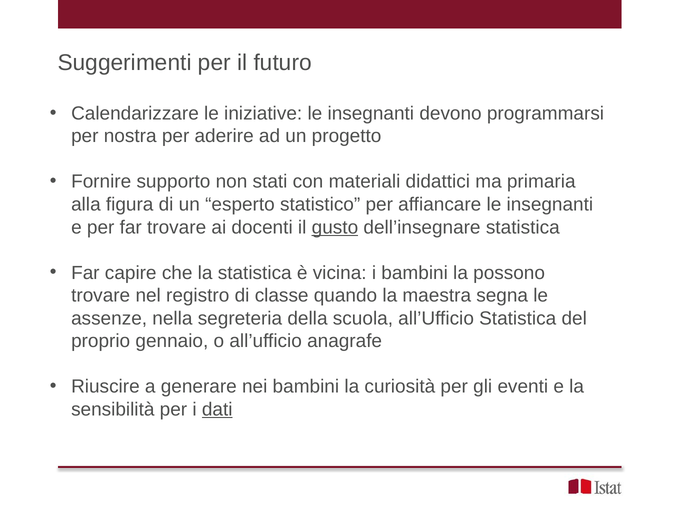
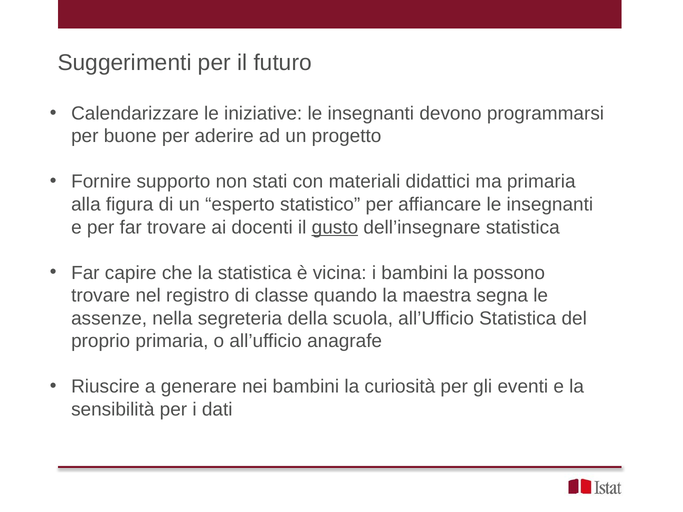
nostra: nostra -> buone
proprio gennaio: gennaio -> primaria
dati underline: present -> none
